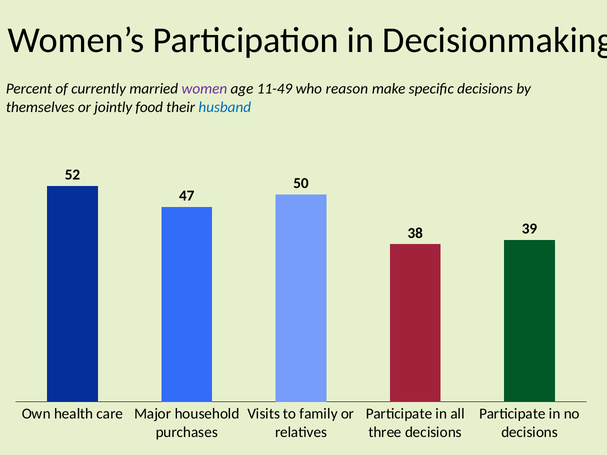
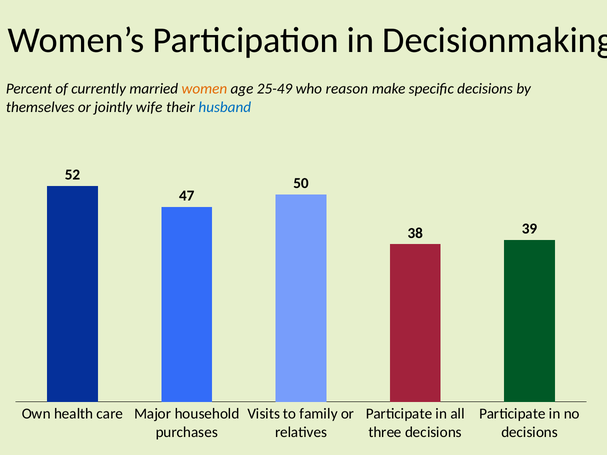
women colour: purple -> orange
11-49: 11-49 -> 25-49
food: food -> wife
